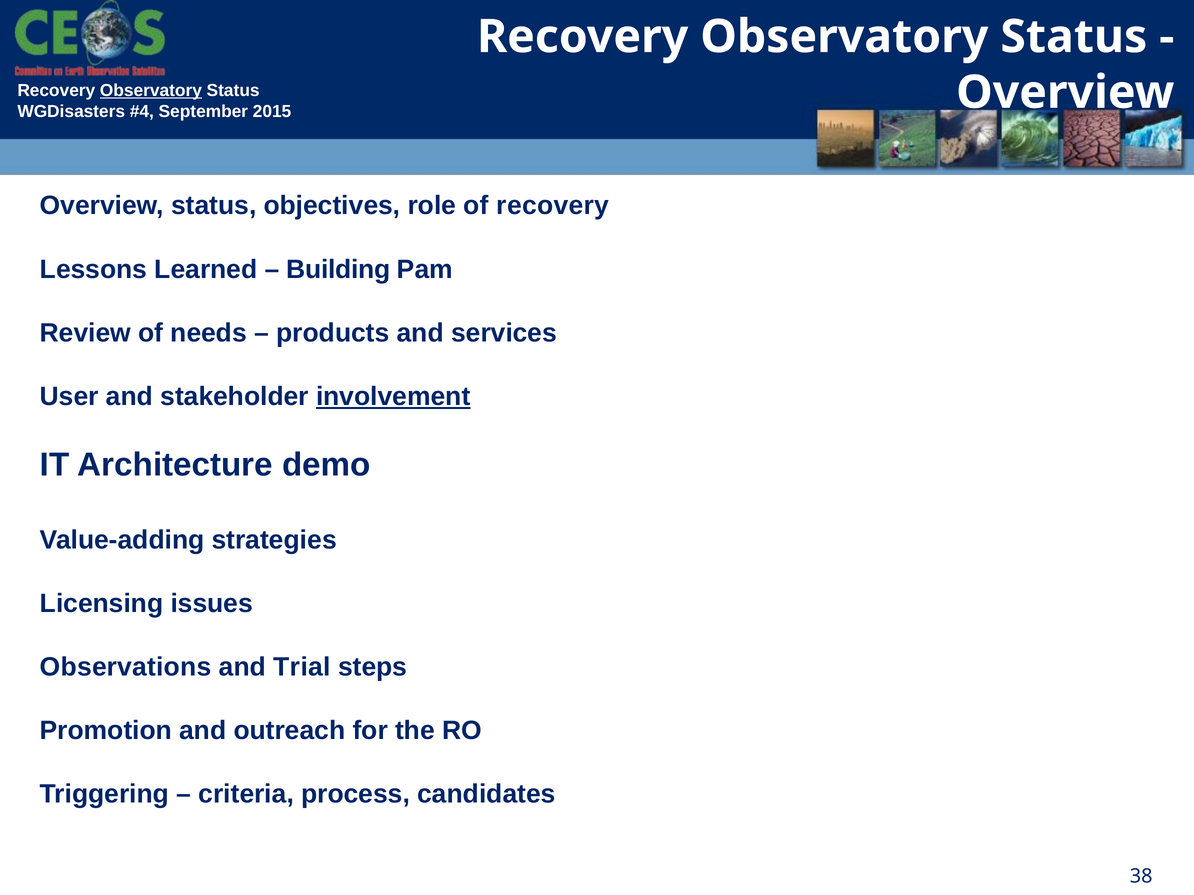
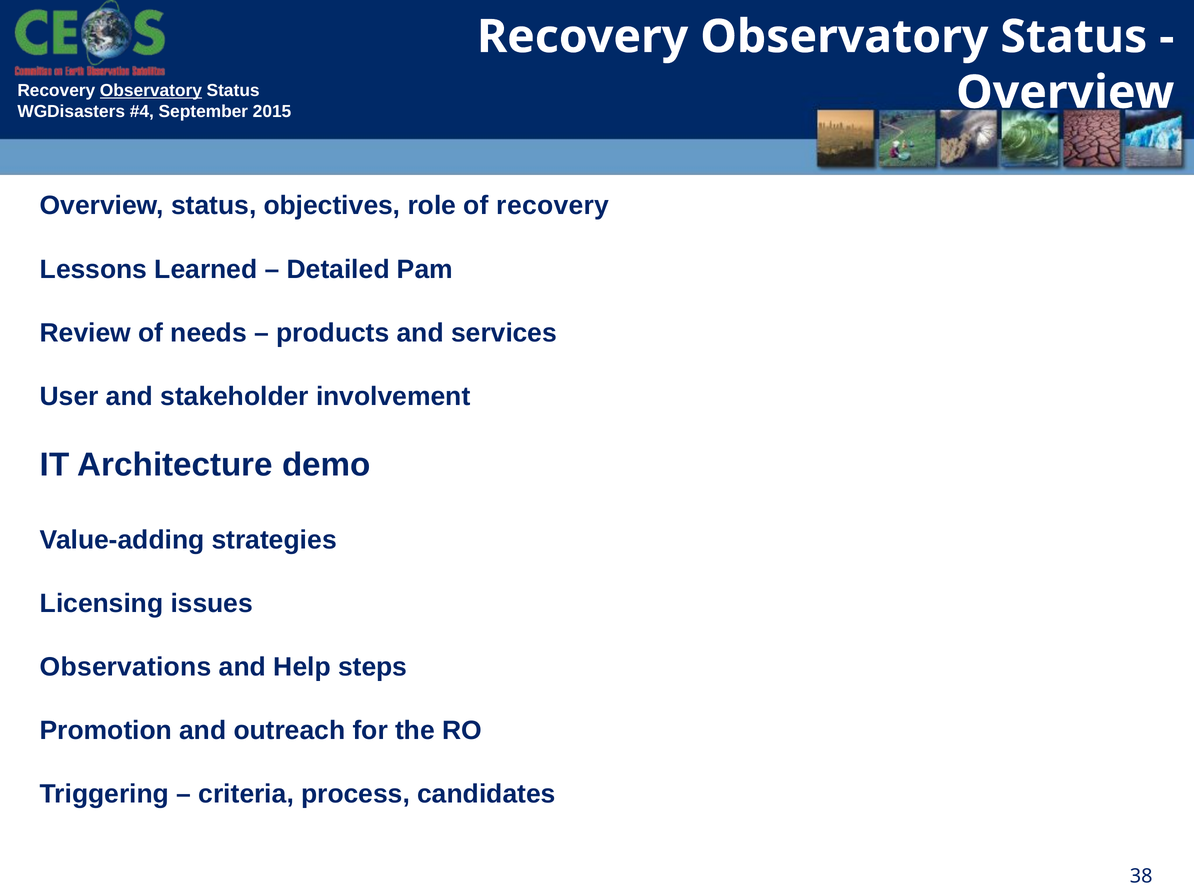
Building: Building -> Detailed
involvement underline: present -> none
Trial: Trial -> Help
